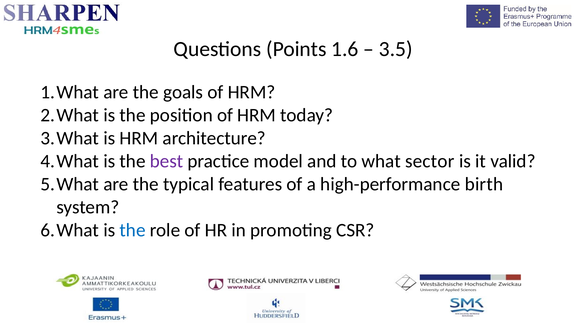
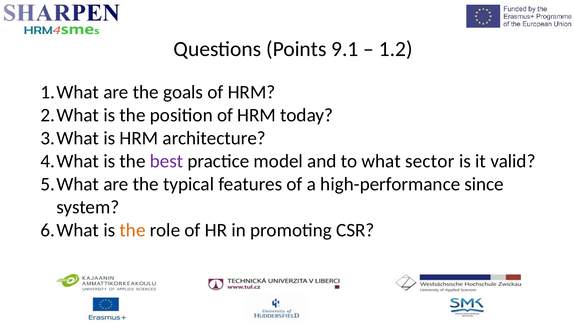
1.6: 1.6 -> 9.1
3.5: 3.5 -> 1.2
birth: birth -> since
the at (133, 230) colour: blue -> orange
